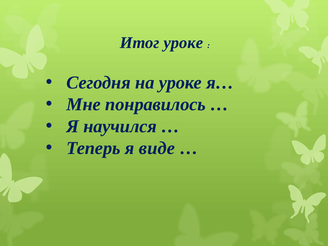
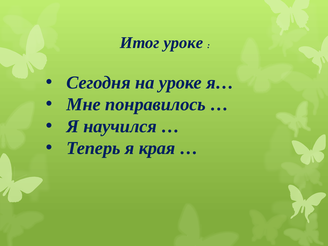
виде: виде -> края
